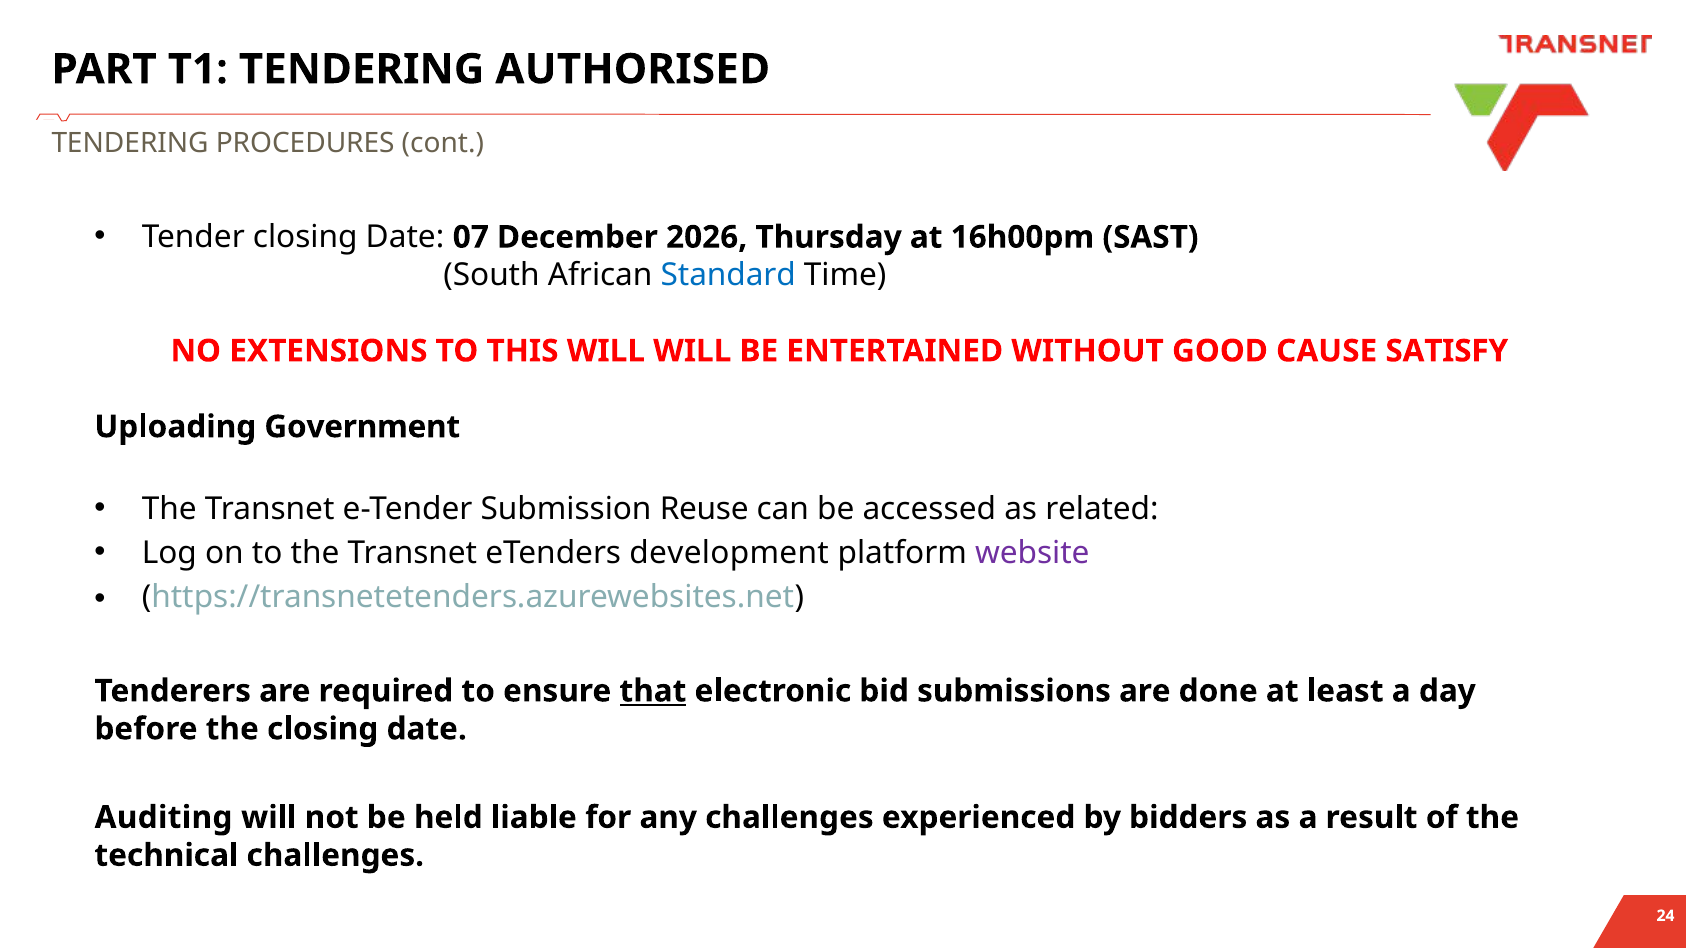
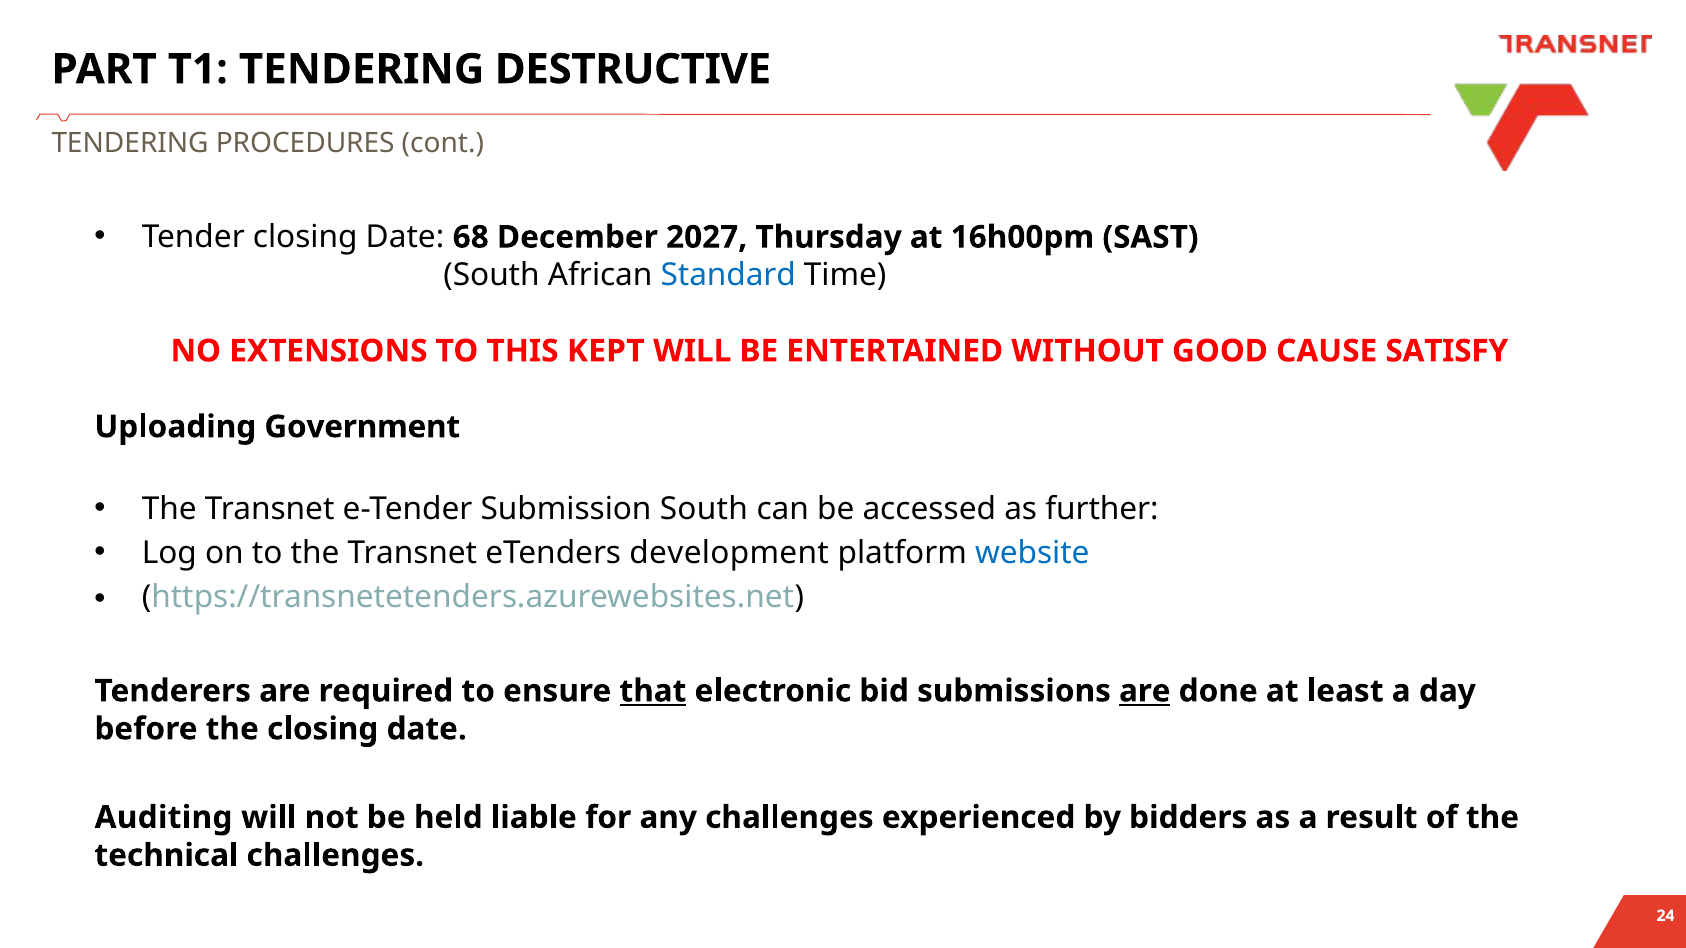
AUTHORISED: AUTHORISED -> DESTRUCTIVE
07: 07 -> 68
2026: 2026 -> 2027
THIS WILL: WILL -> KEPT
Submission Reuse: Reuse -> South
related: related -> further
website colour: purple -> blue
are at (1145, 691) underline: none -> present
